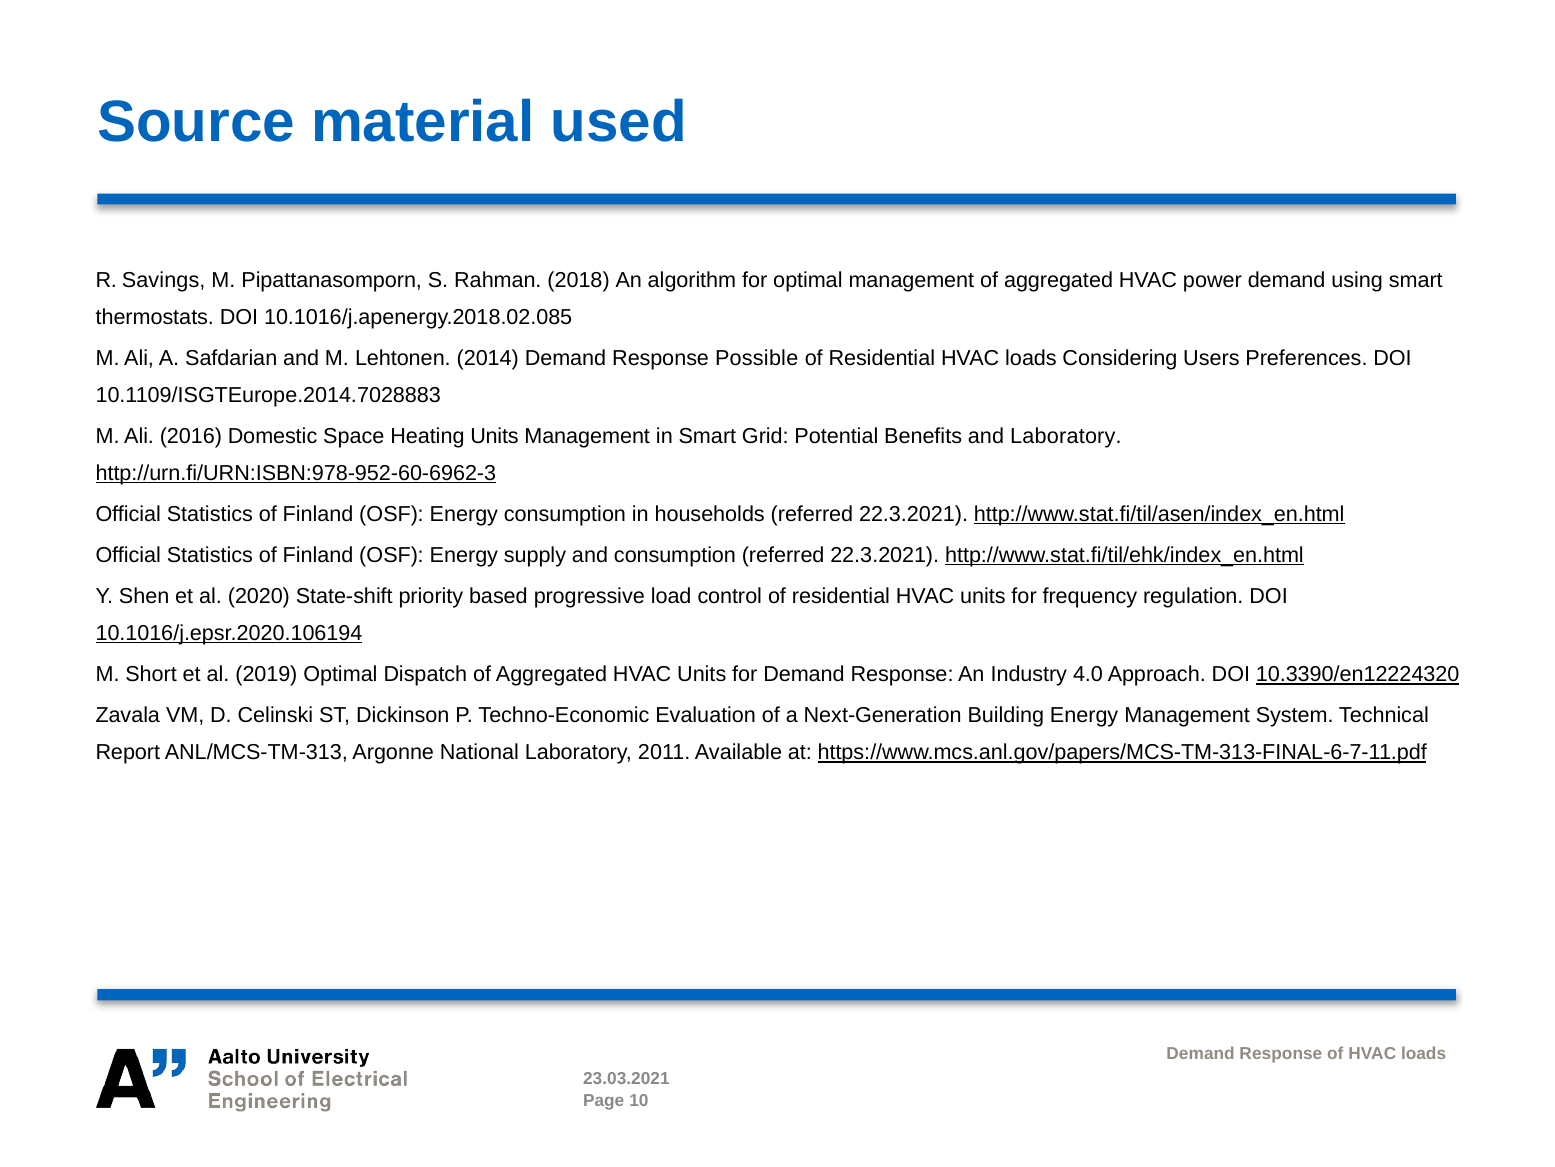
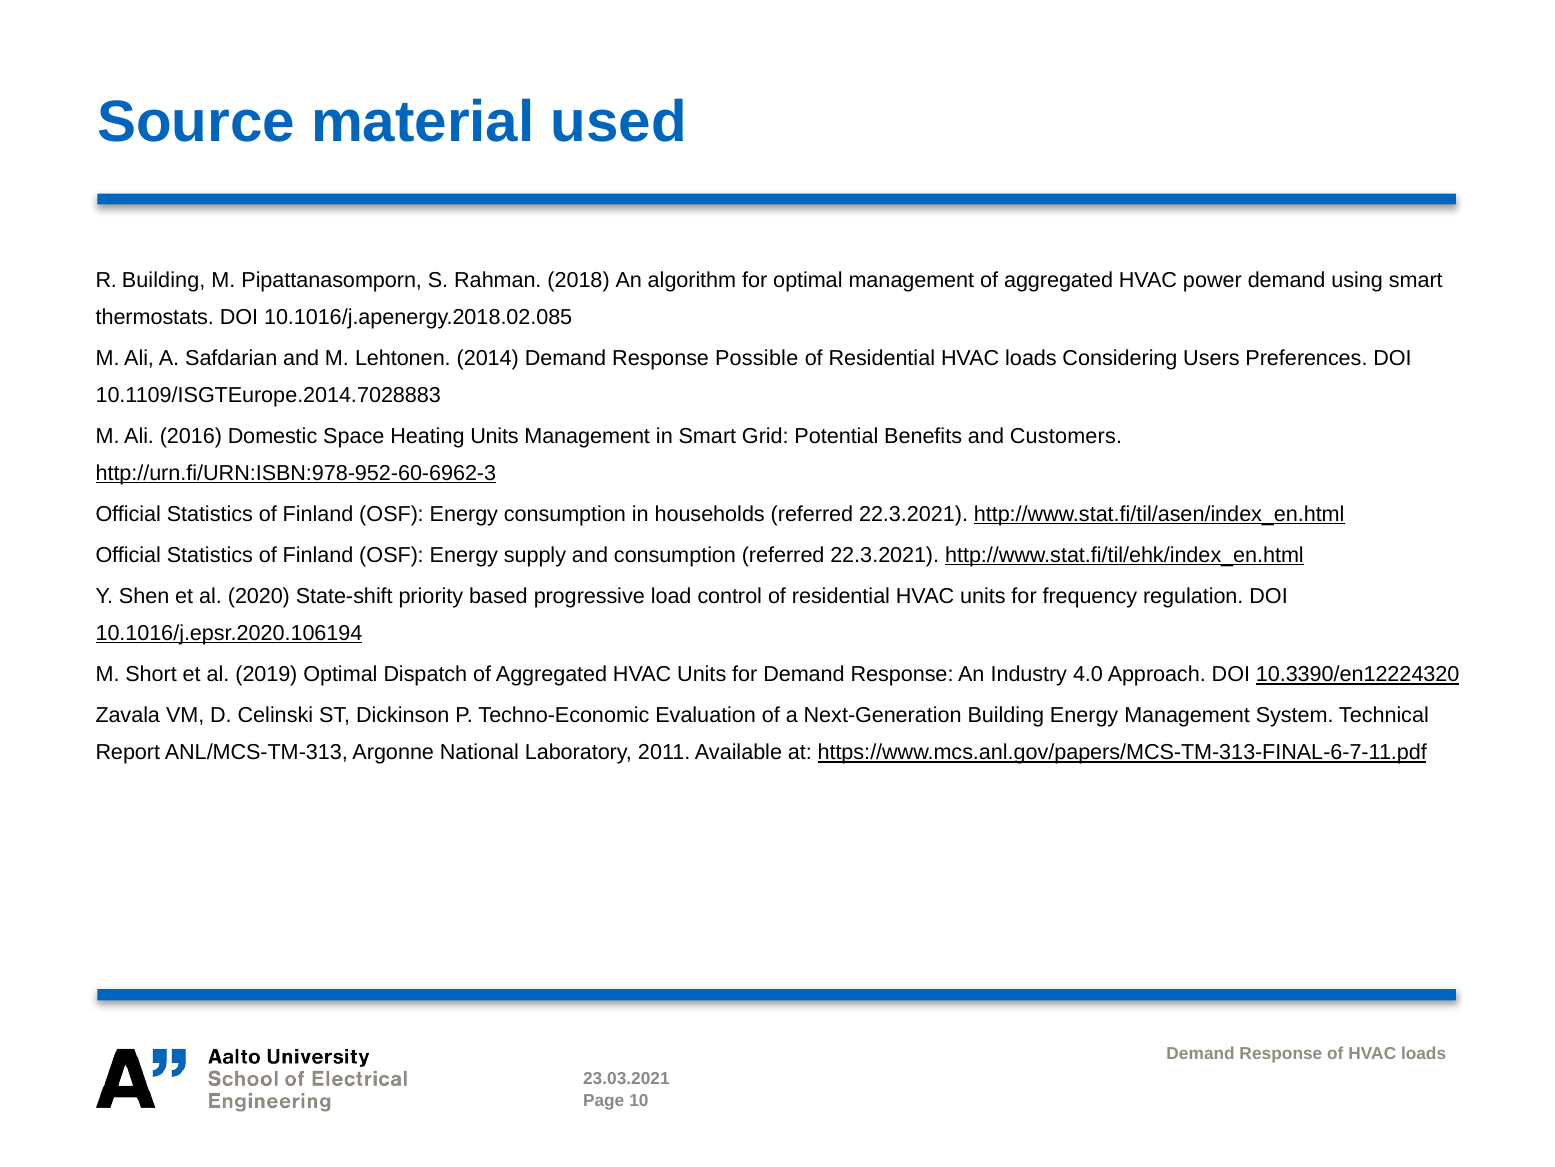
R Savings: Savings -> Building
and Laboratory: Laboratory -> Customers
